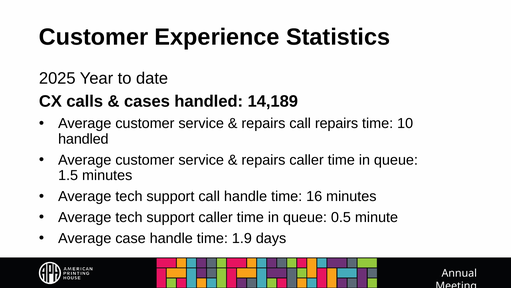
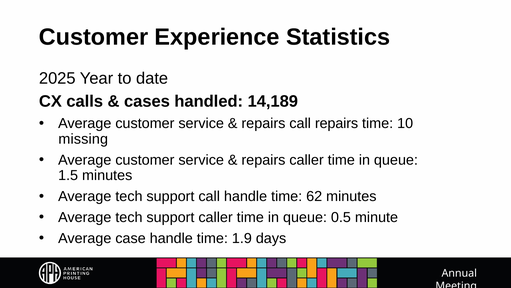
handled at (83, 139): handled -> missing
16: 16 -> 62
